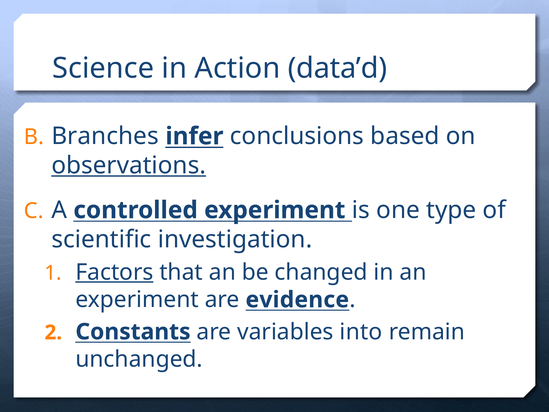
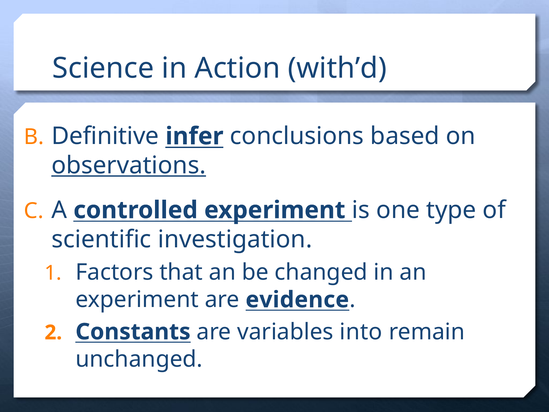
data’d: data’d -> with’d
Branches: Branches -> Definitive
Factors underline: present -> none
